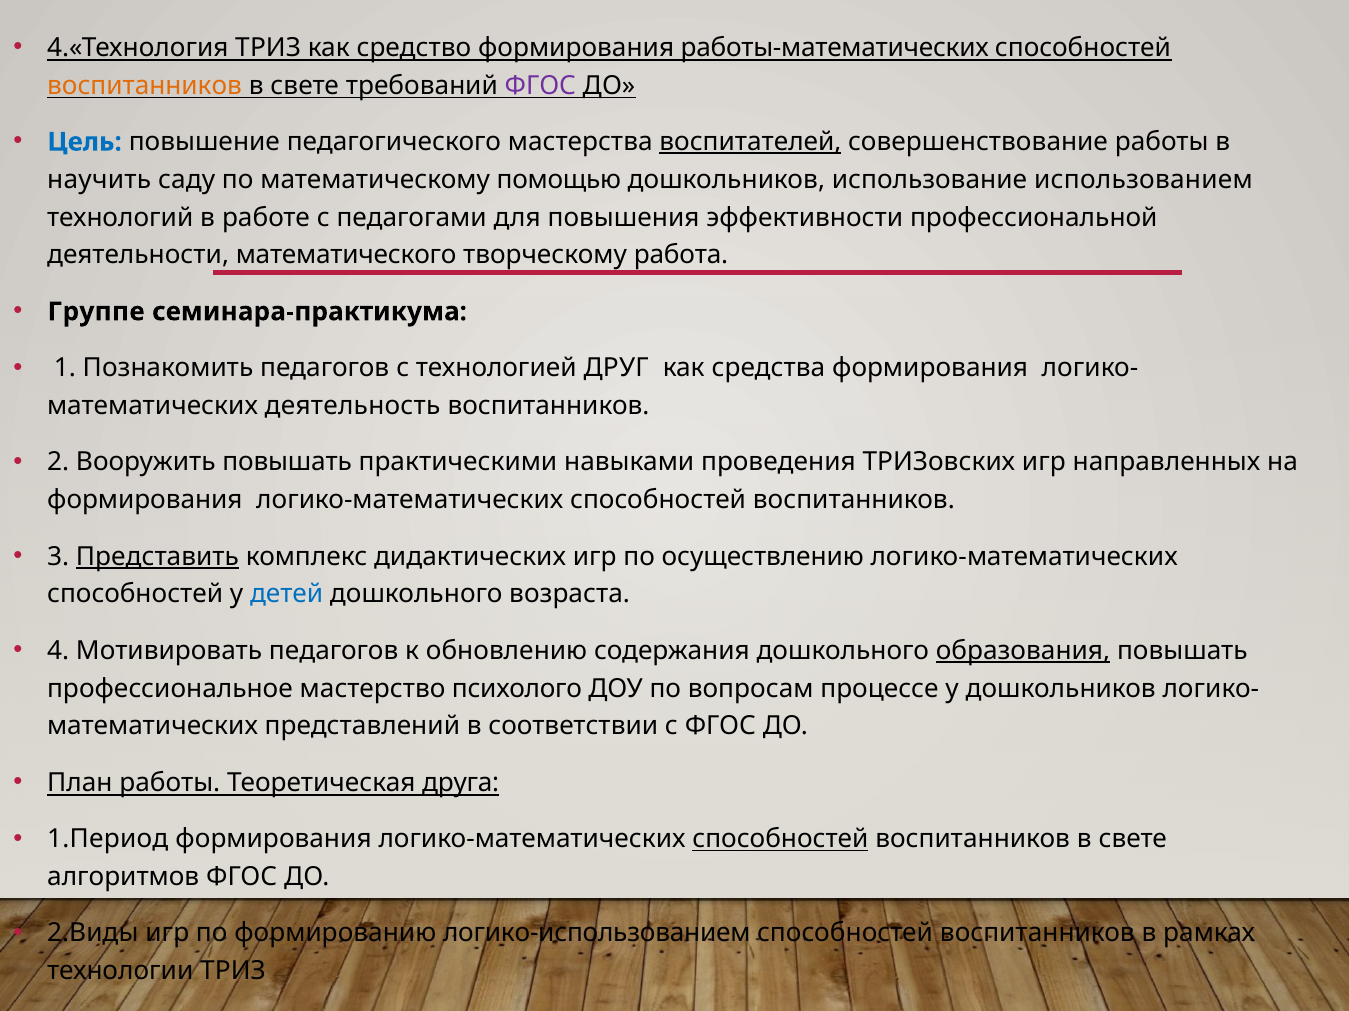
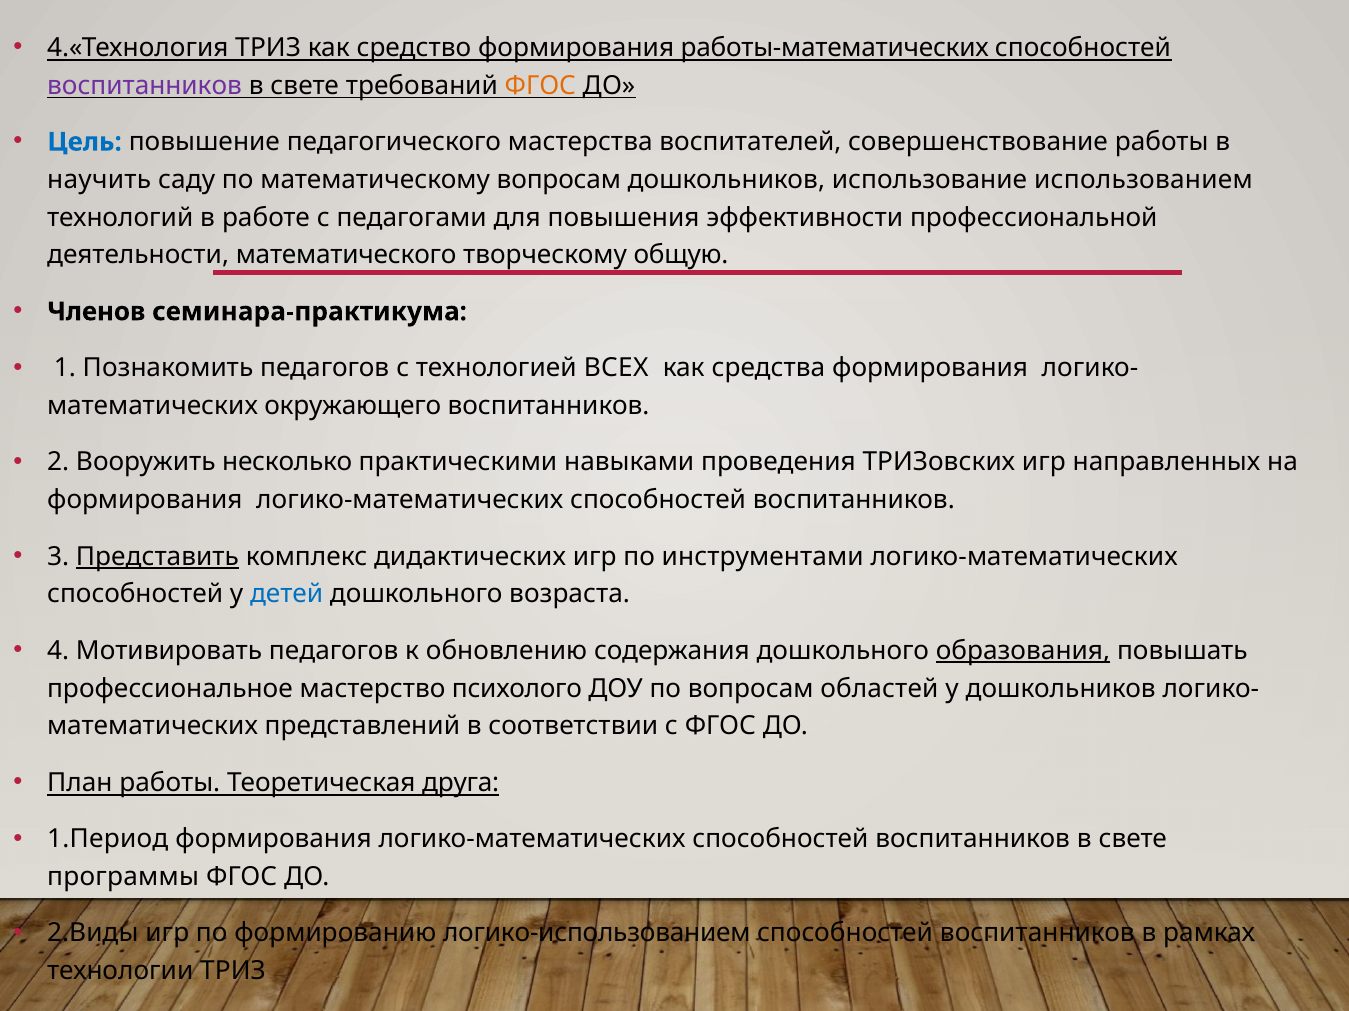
воспитанников at (145, 86) colour: orange -> purple
ФГОС at (540, 86) colour: purple -> orange
воспитателей underline: present -> none
математическому помощью: помощью -> вопросам
творческому работа: работа -> общую
Группе: Группе -> Членов
ДРУГ: ДРУГ -> ВСЕХ
деятельность: деятельность -> окружающего
Вооружить повышать: повышать -> несколько
осуществлению: осуществлению -> инструментами
процессе: процессе -> областей
способностей at (780, 840) underline: present -> none
алгоритмов: алгоритмов -> программы
